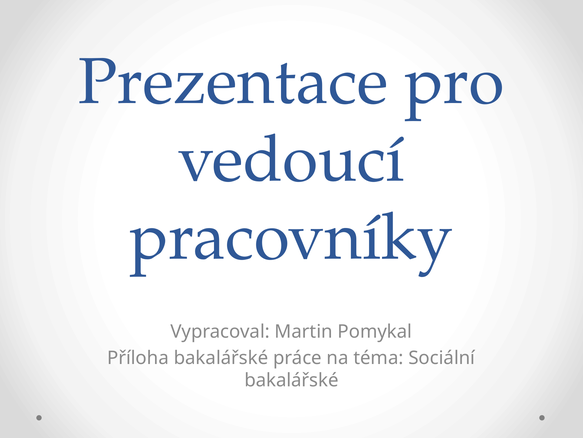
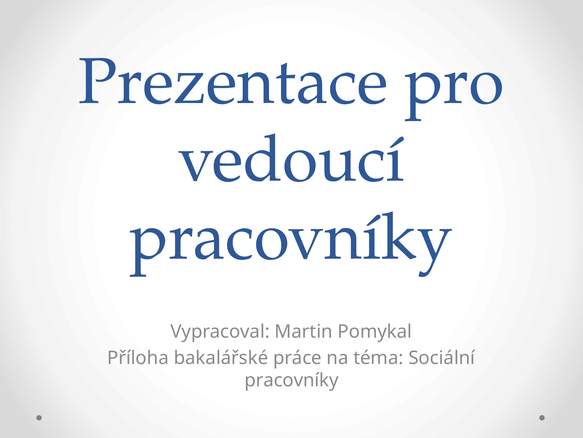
bakalářské at (291, 380): bakalářské -> pracovníky
